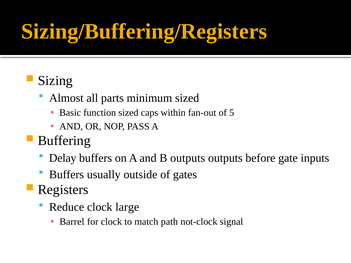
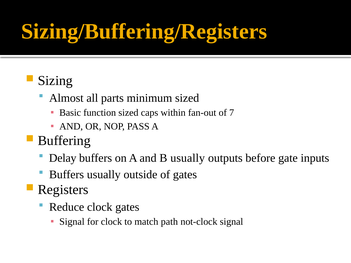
5: 5 -> 7
B outputs: outputs -> usually
clock large: large -> gates
Barrel at (72, 222): Barrel -> Signal
